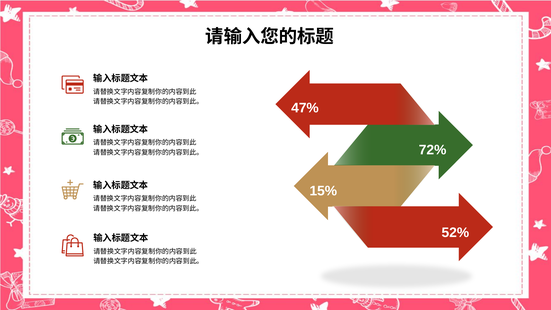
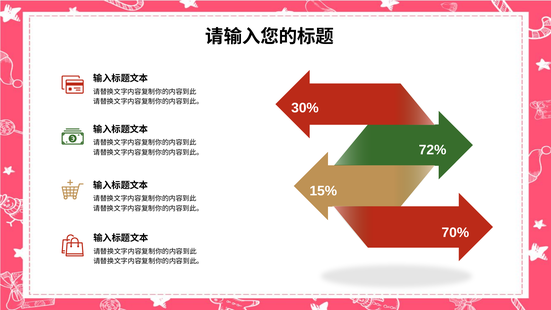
47%: 47% -> 30%
52%: 52% -> 70%
